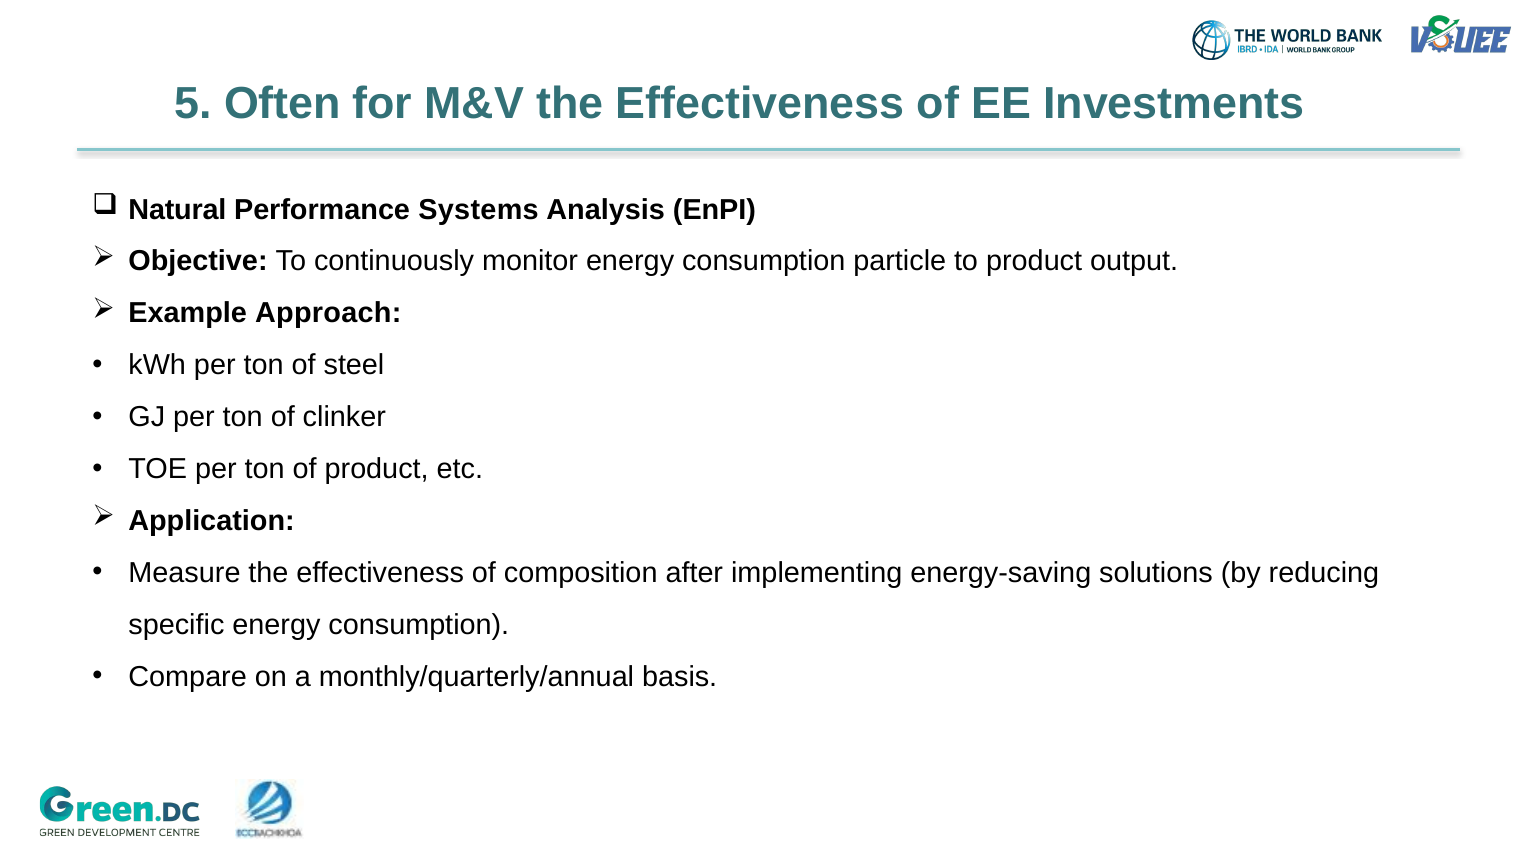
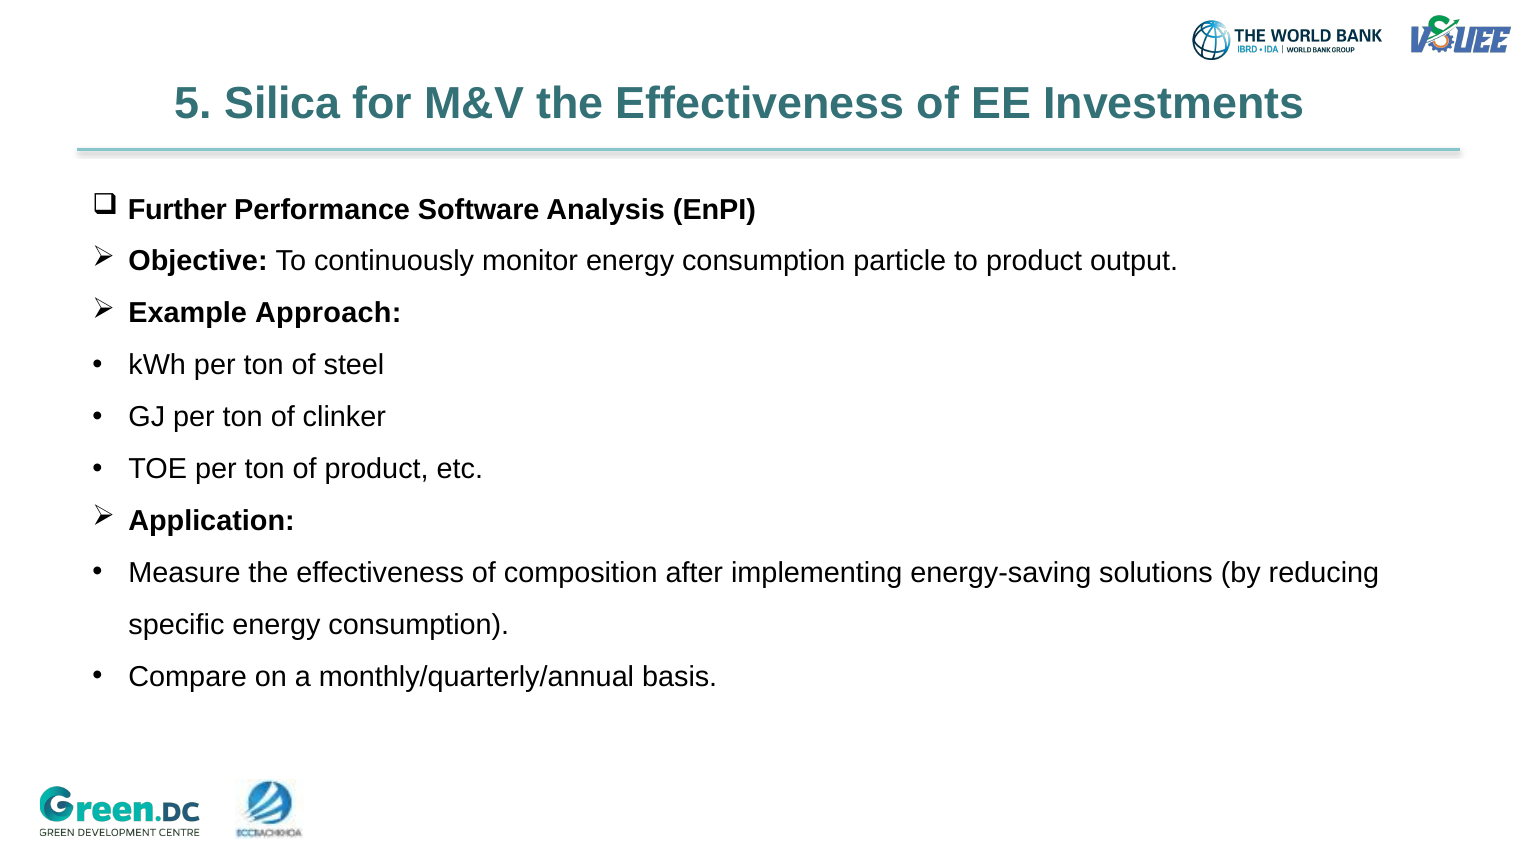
Often: Often -> Silica
Natural: Natural -> Further
Systems: Systems -> Software
